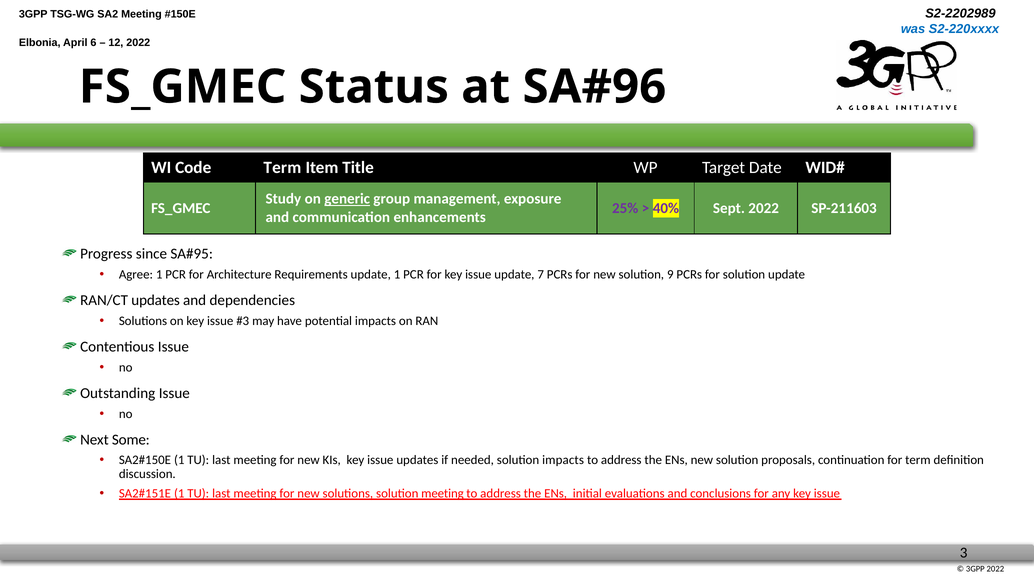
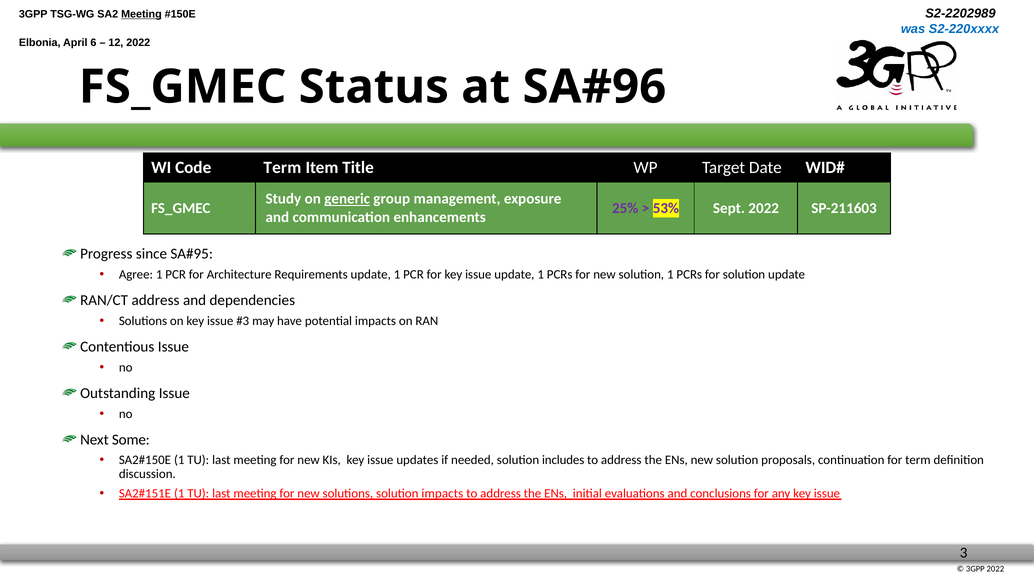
Meeting at (141, 14) underline: none -> present
40%: 40% -> 53%
issue update 7: 7 -> 1
solution 9: 9 -> 1
RAN/CT updates: updates -> address
solution impacts: impacts -> includes
solution meeting: meeting -> impacts
